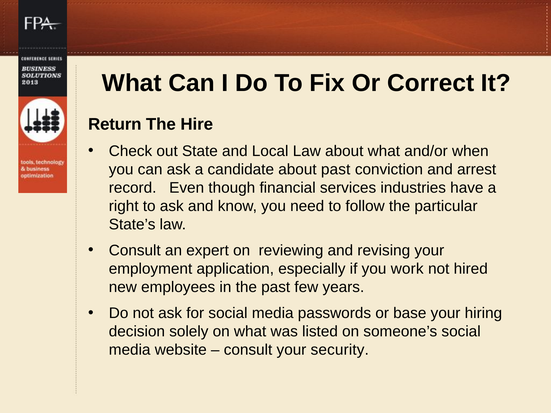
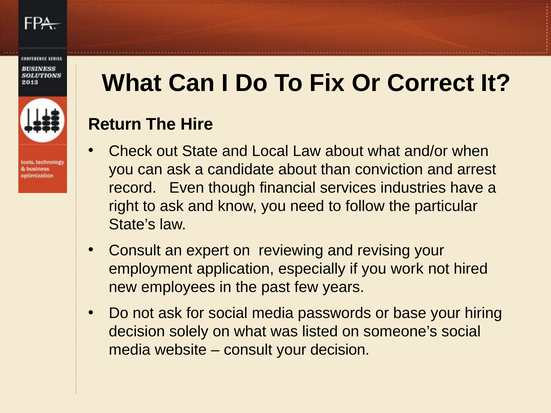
about past: past -> than
your security: security -> decision
